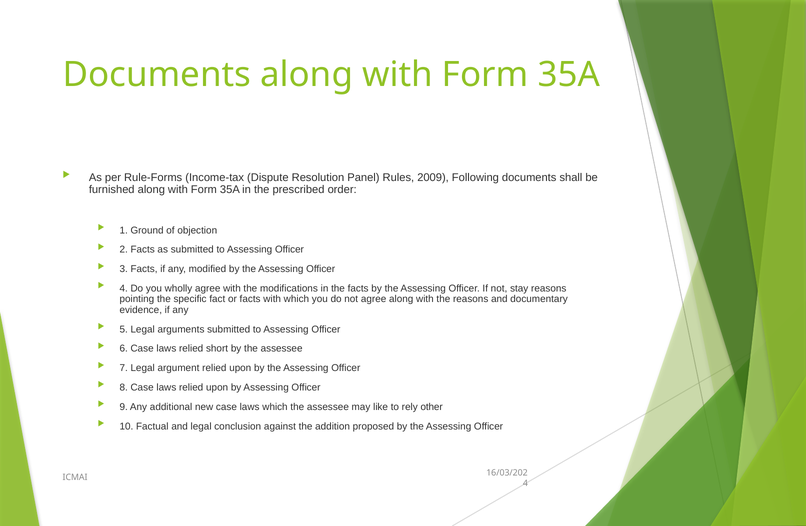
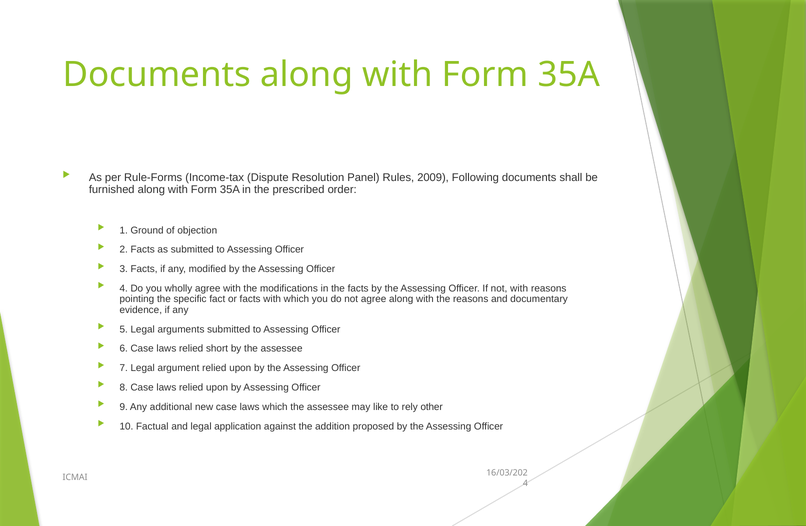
not stay: stay -> with
conclusion: conclusion -> application
